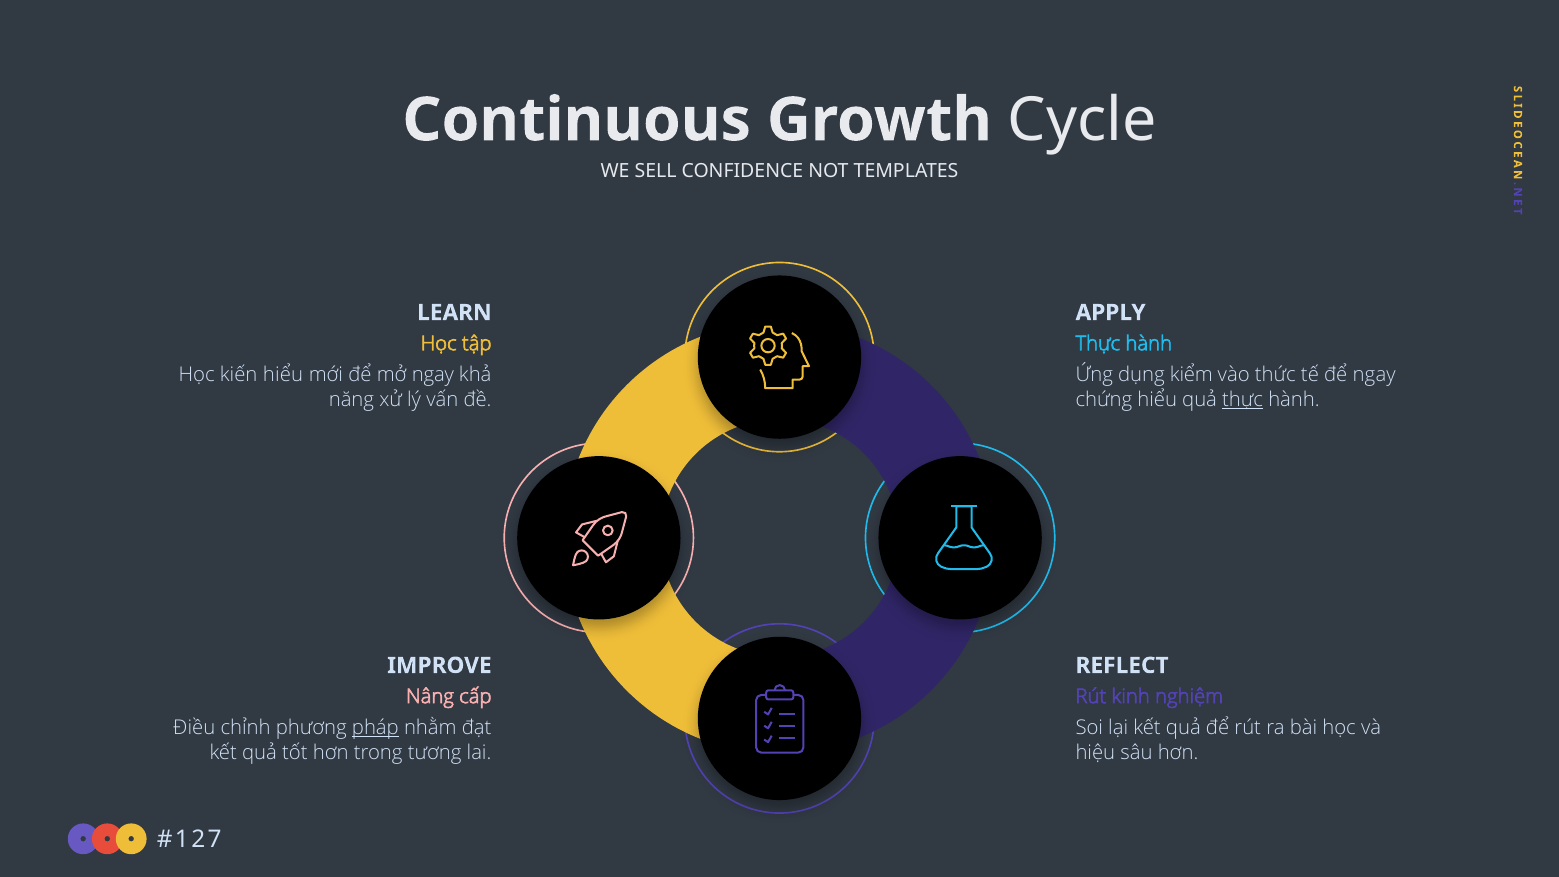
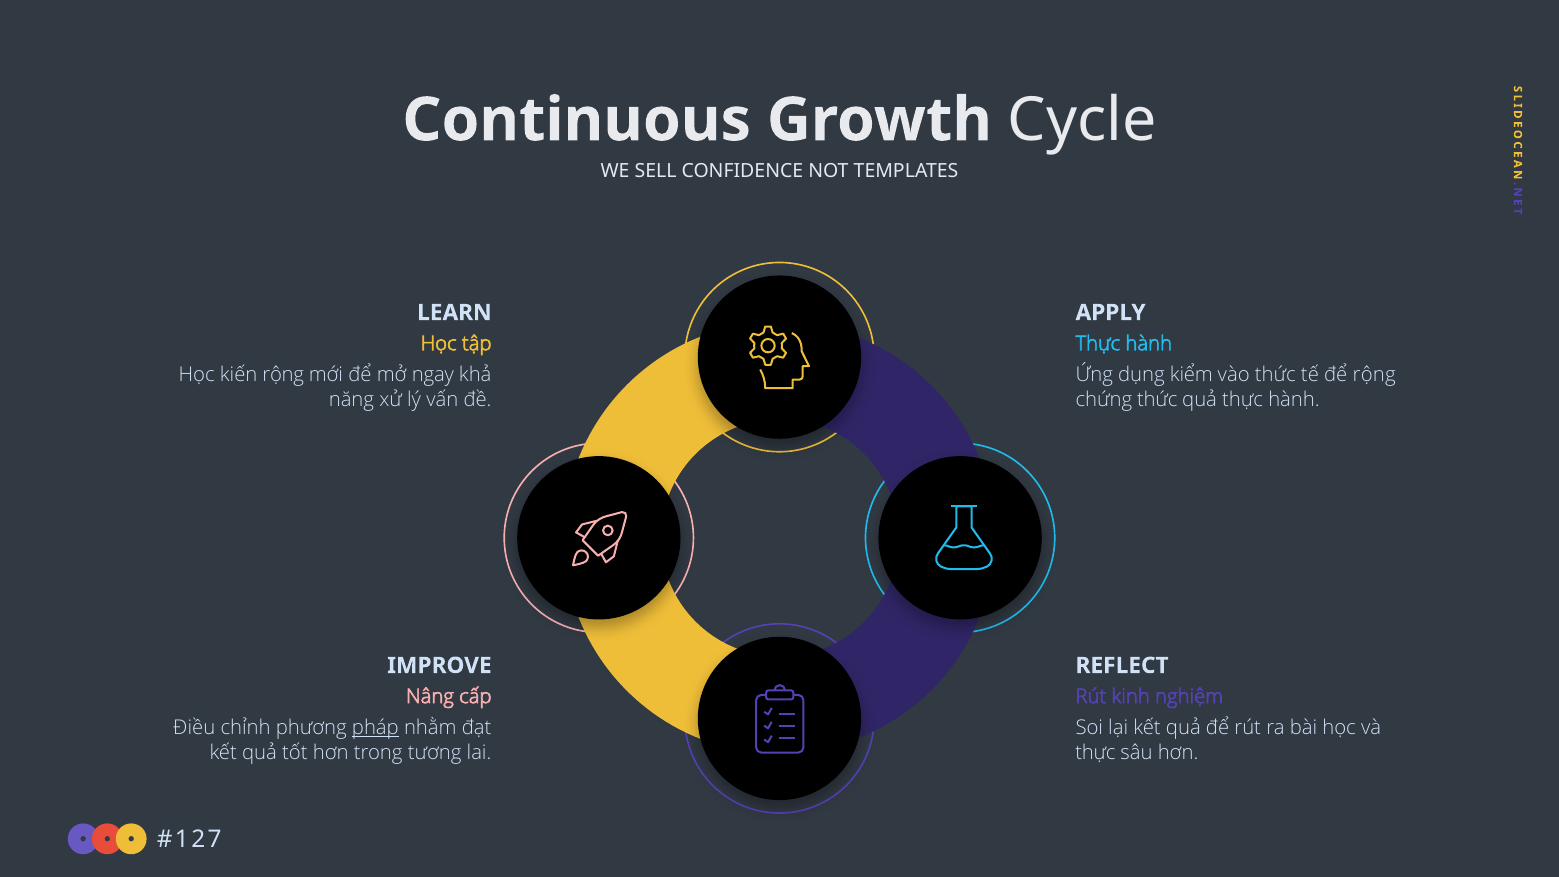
kiến hiểu: hiểu -> rộng
để ngay: ngay -> rộng
chứng hiểu: hiểu -> thức
thực at (1243, 399) underline: present -> none
hiệu at (1095, 752): hiệu -> thực
